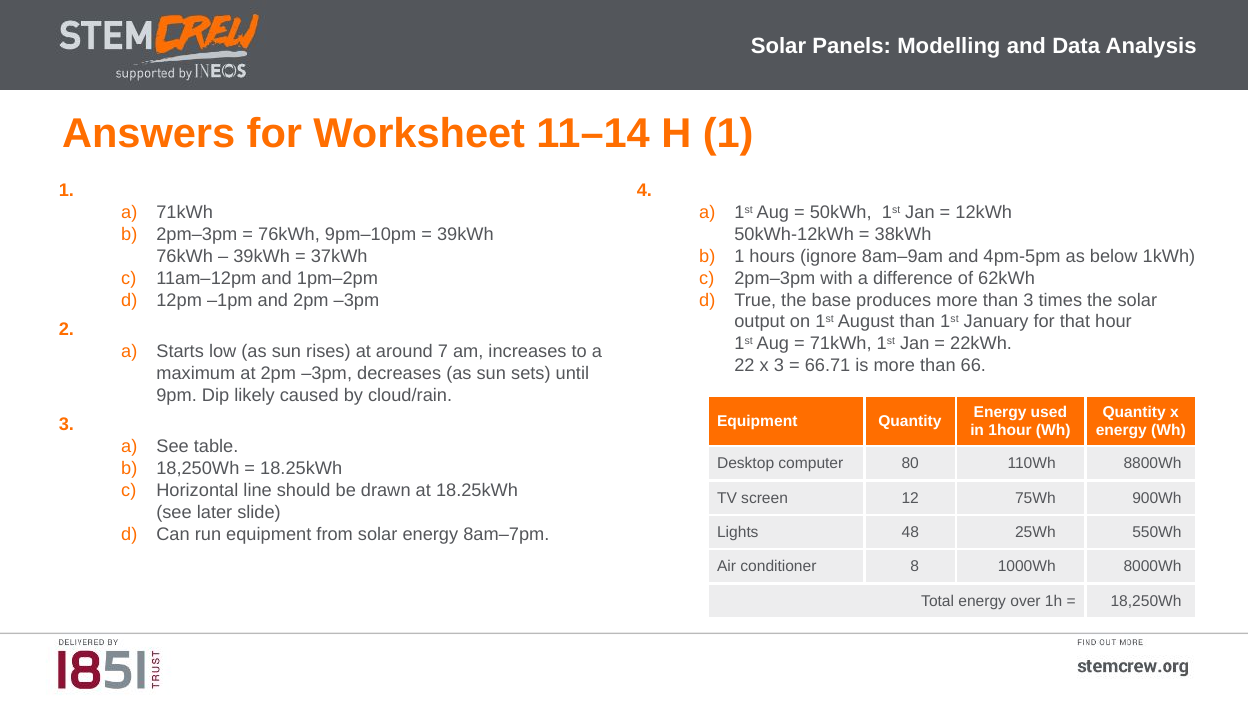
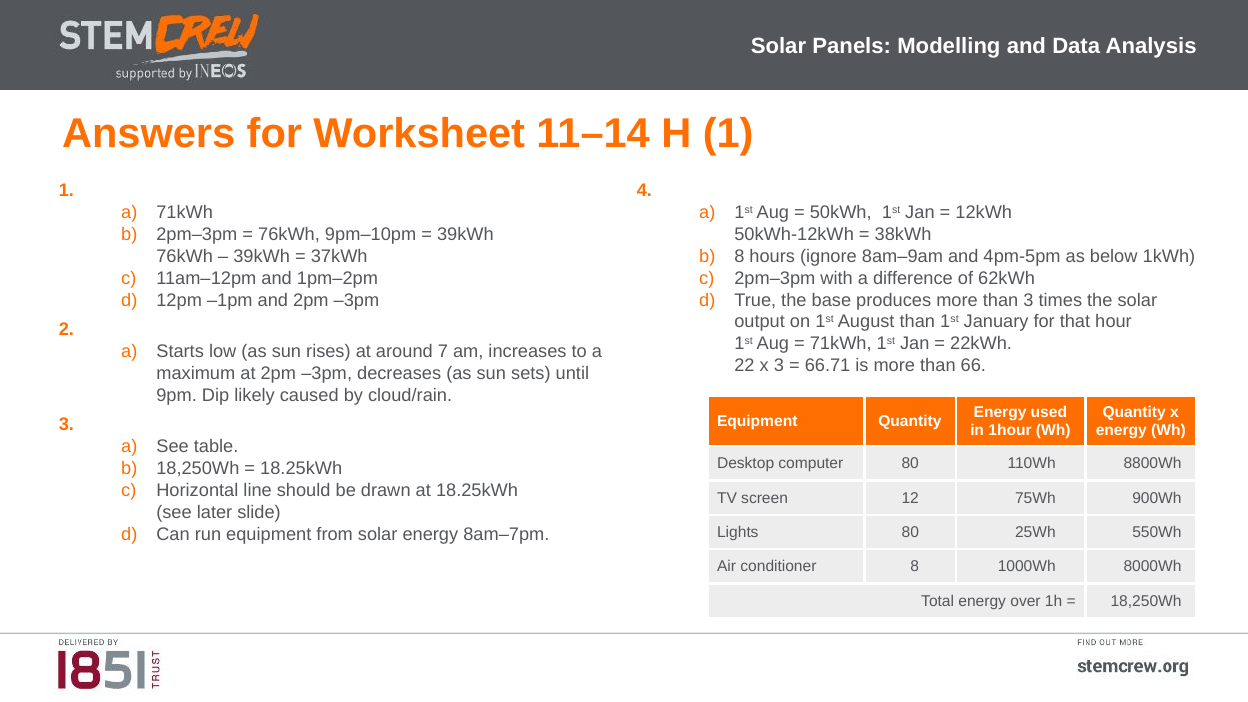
1 at (739, 256): 1 -> 8
Lights 48: 48 -> 80
